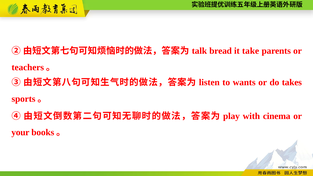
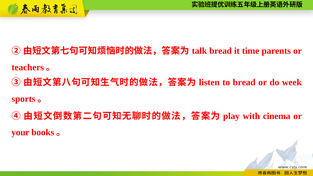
take: take -> time
to wants: wants -> bread
takes: takes -> week
